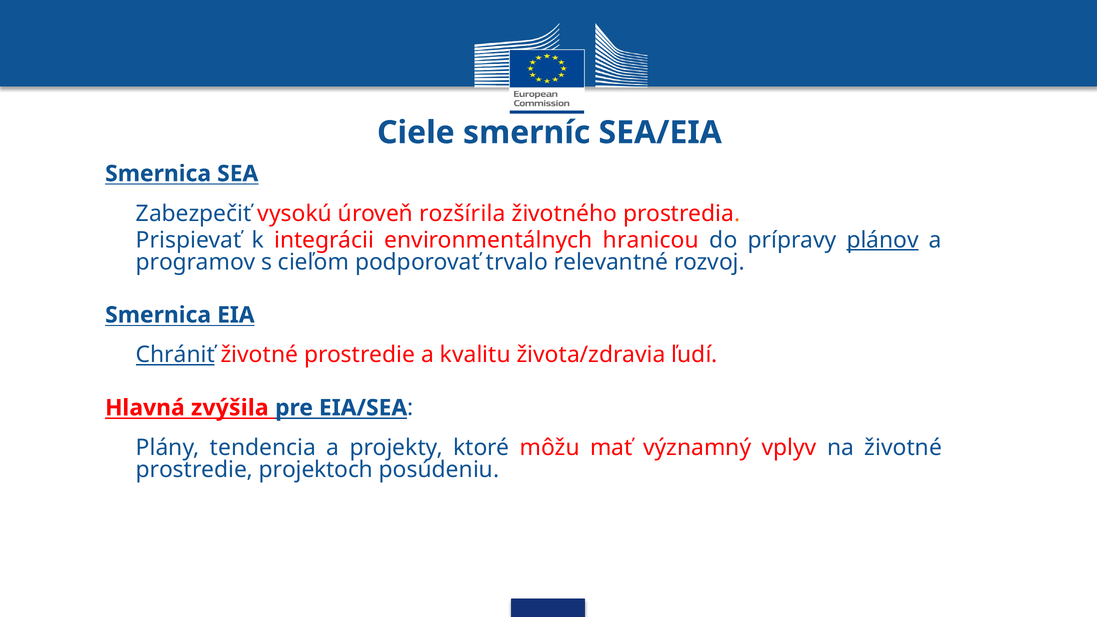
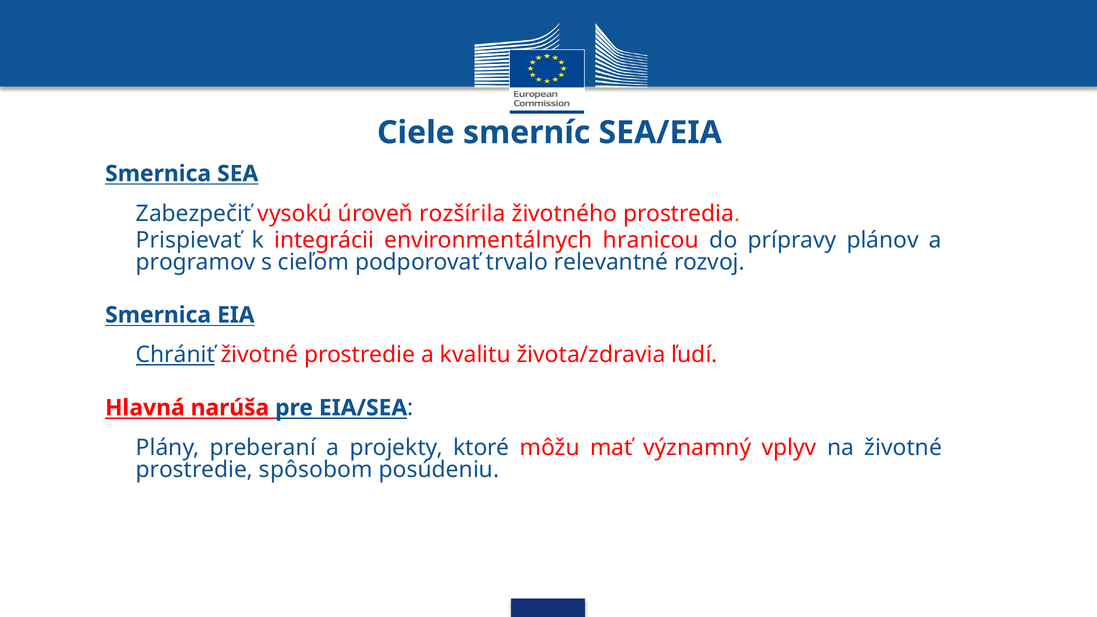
plánov underline: present -> none
zvýšila: zvýšila -> narúša
tendencia: tendencia -> preberaní
projektoch: projektoch -> spôsobom
